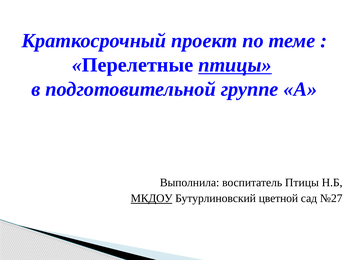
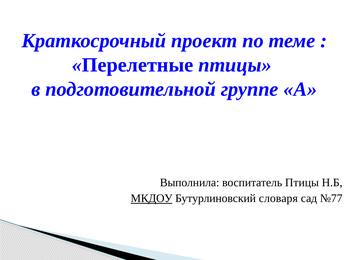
птицы at (235, 65) underline: present -> none
цветной: цветной -> словаря
№27: №27 -> №77
